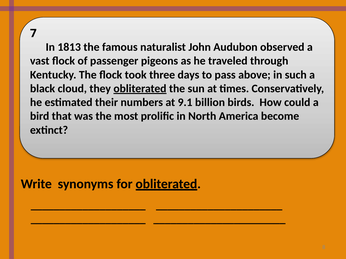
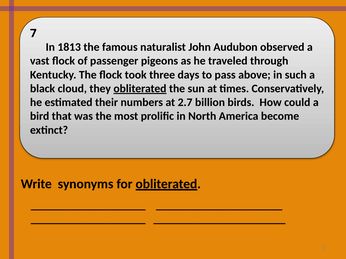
9.1: 9.1 -> 2.7
